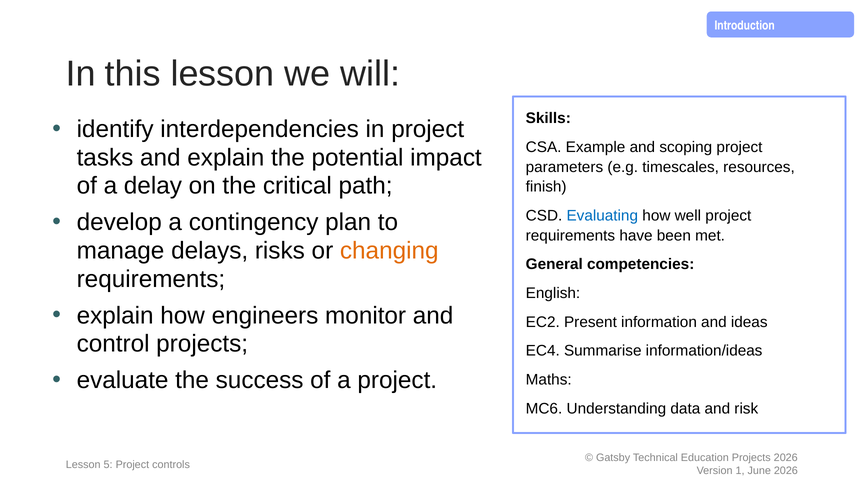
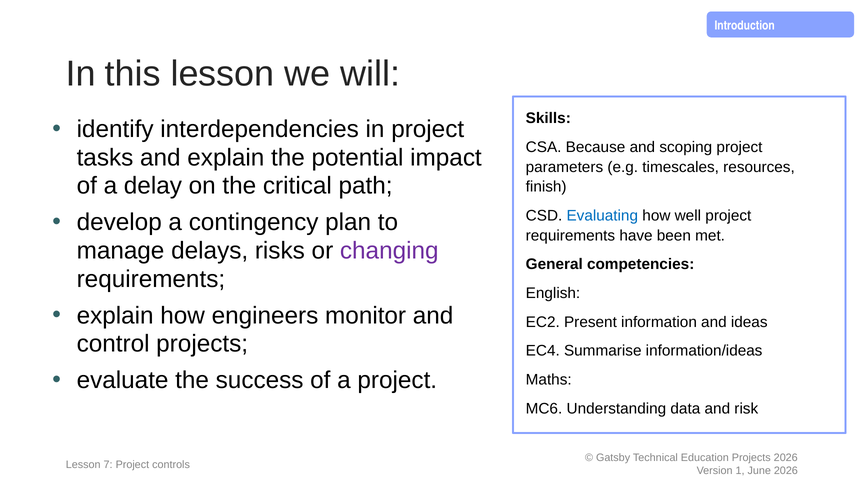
Example: Example -> Because
changing colour: orange -> purple
5: 5 -> 7
